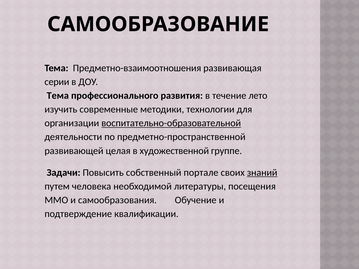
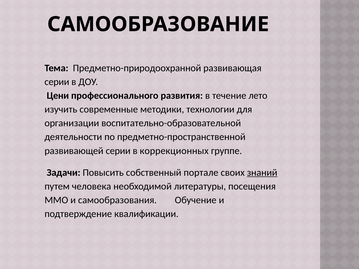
Предметно-взаимоотношения: Предметно-взаимоотношения -> Предметно-природоохранной
Тема at (58, 96): Тема -> Цени
воспитательно-образовательной underline: present -> none
развивающей целая: целая -> серии
художественной: художественной -> коррекционных
